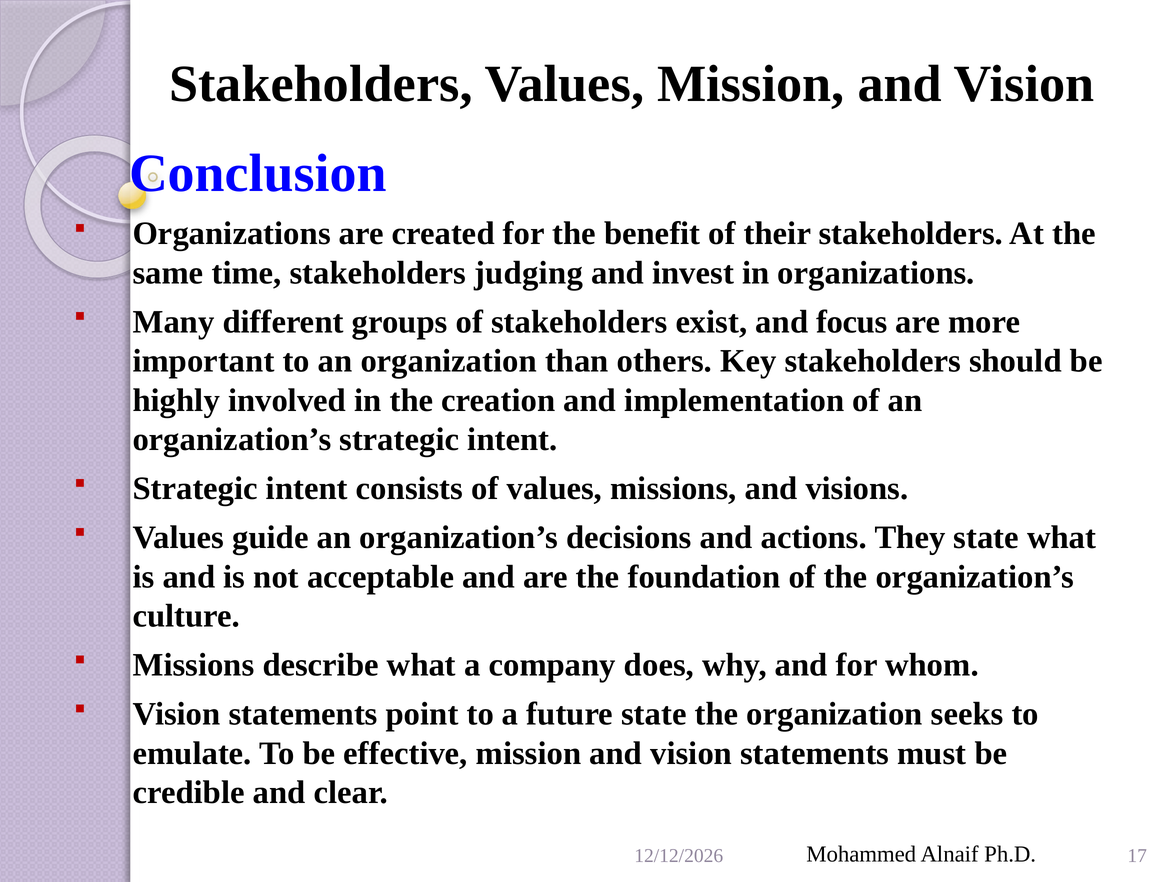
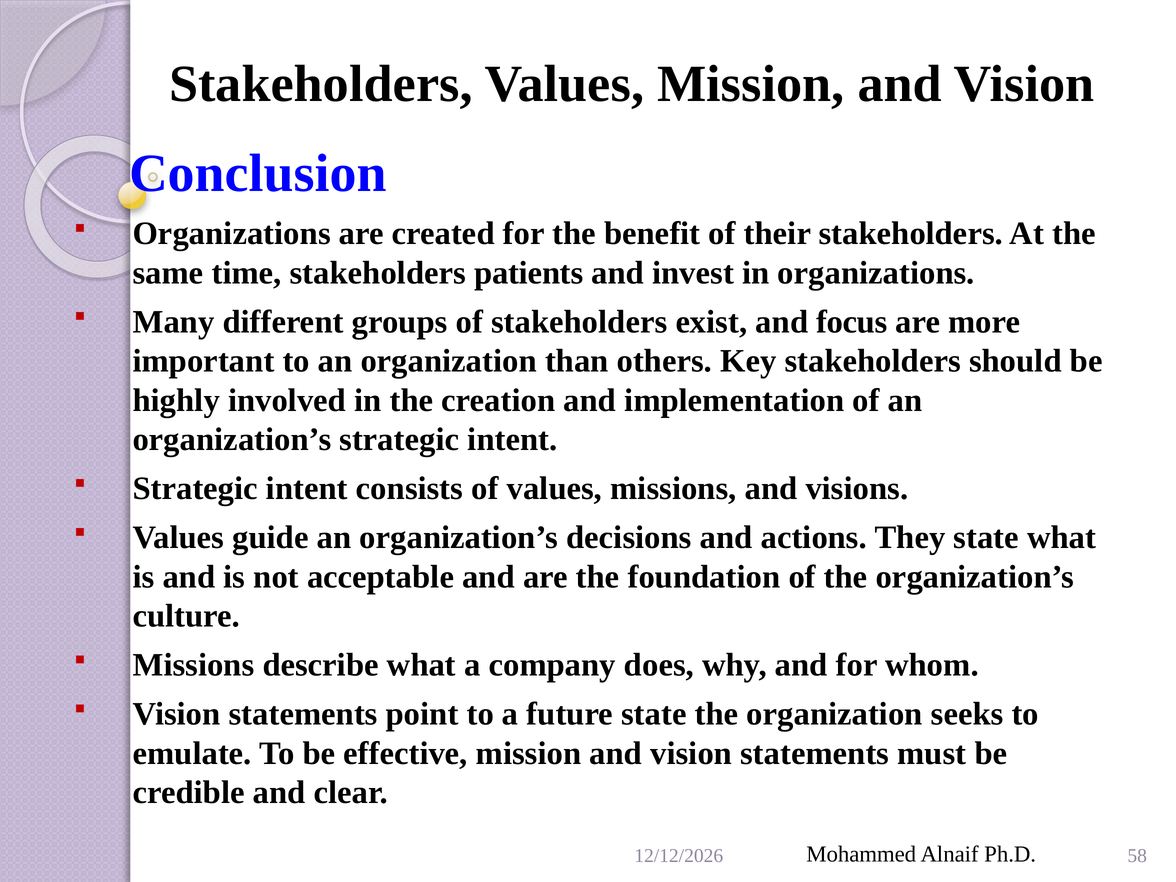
judging: judging -> patients
17: 17 -> 58
